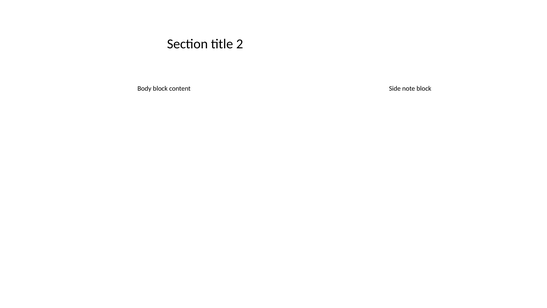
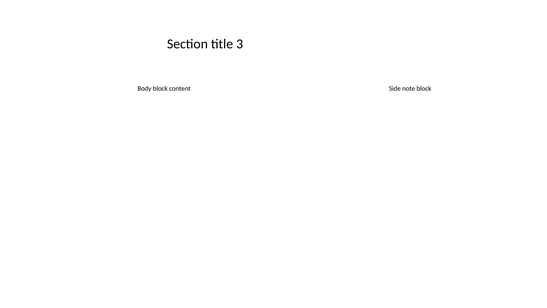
2: 2 -> 3
